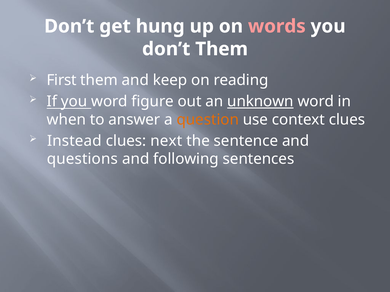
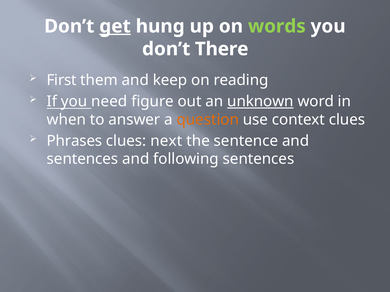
get underline: none -> present
words colour: pink -> light green
don’t Them: Them -> There
you word: word -> need
Instead: Instead -> Phrases
questions at (82, 159): questions -> sentences
